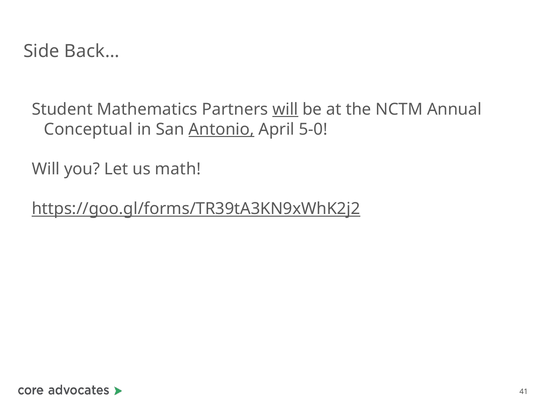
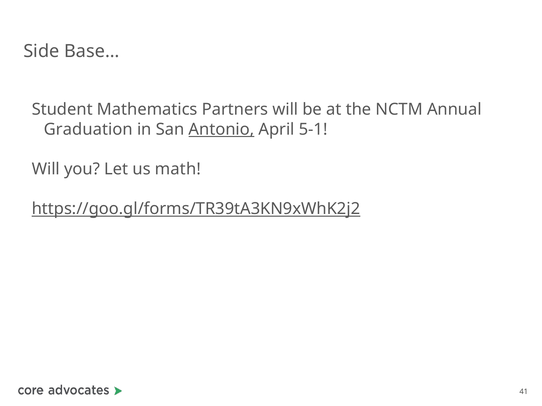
Back…: Back… -> Base…
will at (285, 110) underline: present -> none
Conceptual: Conceptual -> Graduation
5-0: 5-0 -> 5-1
